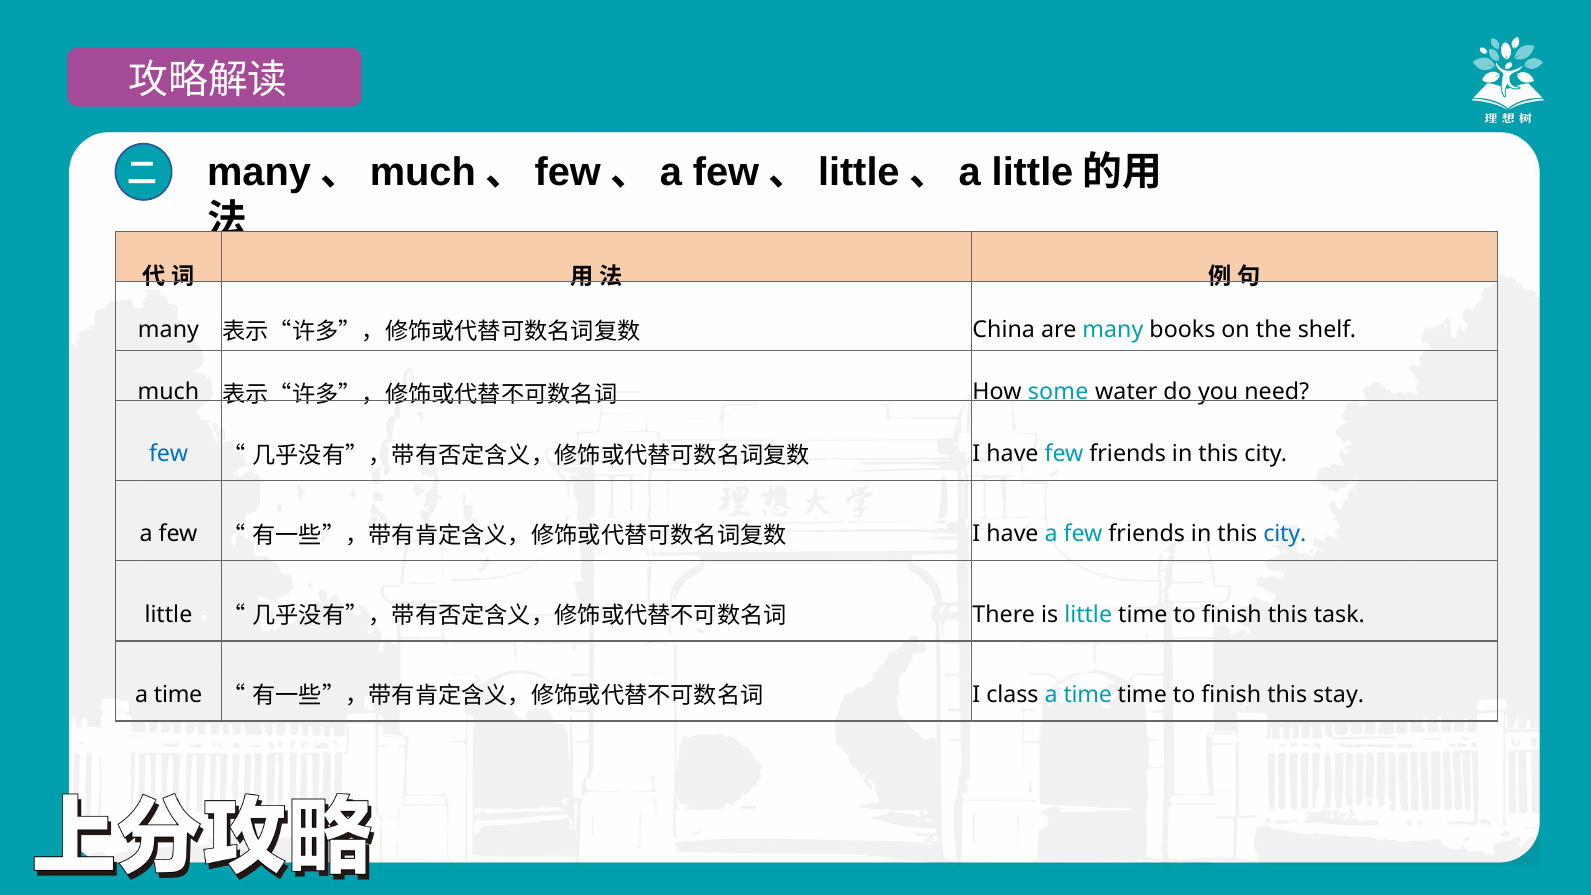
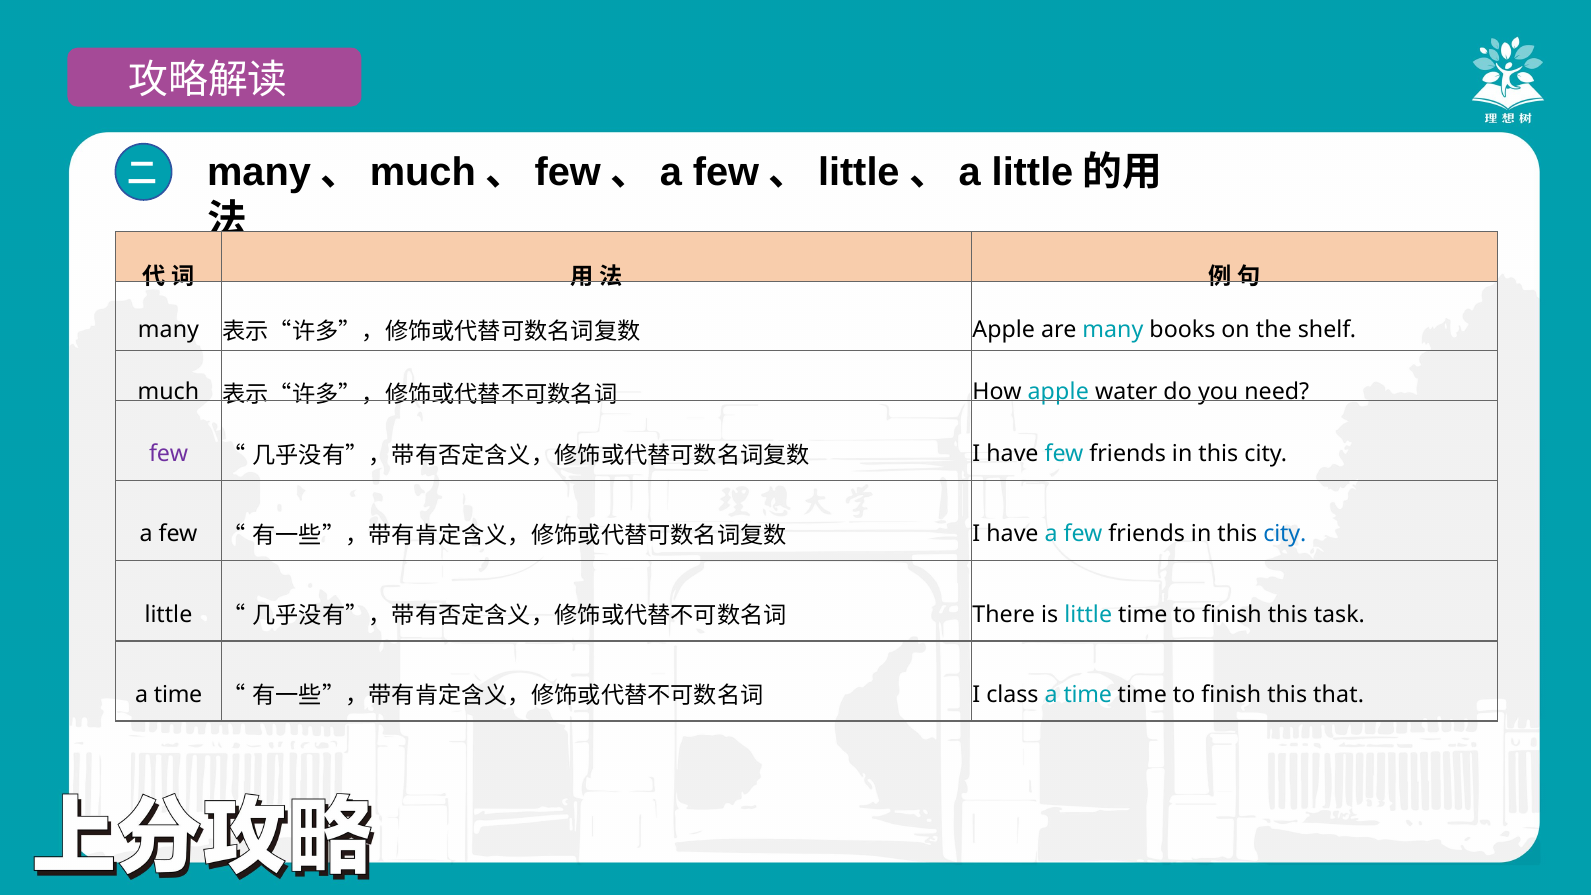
China at (1004, 330): China -> Apple
How some: some -> apple
few at (169, 454) colour: blue -> purple
stay: stay -> that
